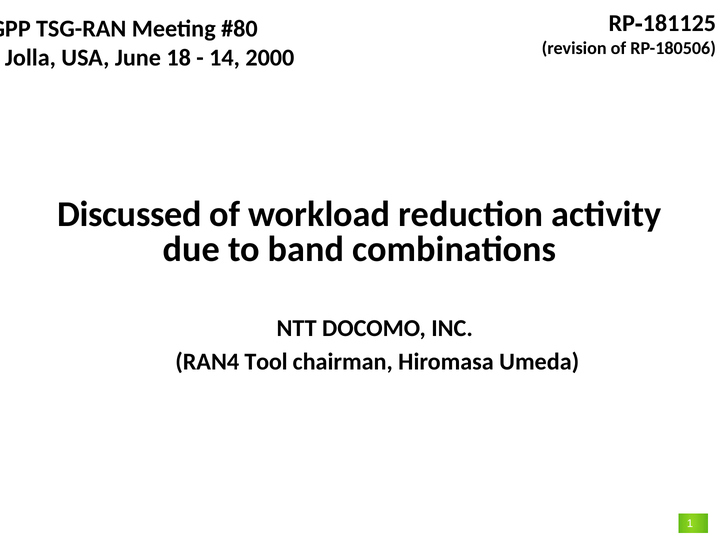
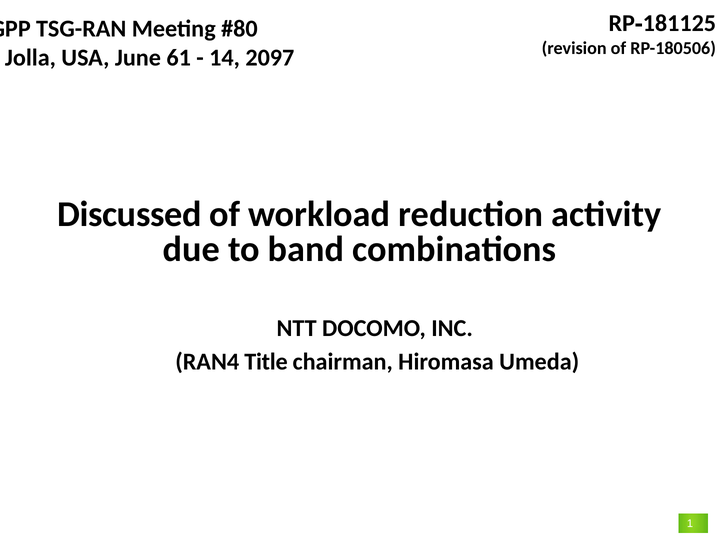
18: 18 -> 61
2000: 2000 -> 2097
Tool: Tool -> Title
